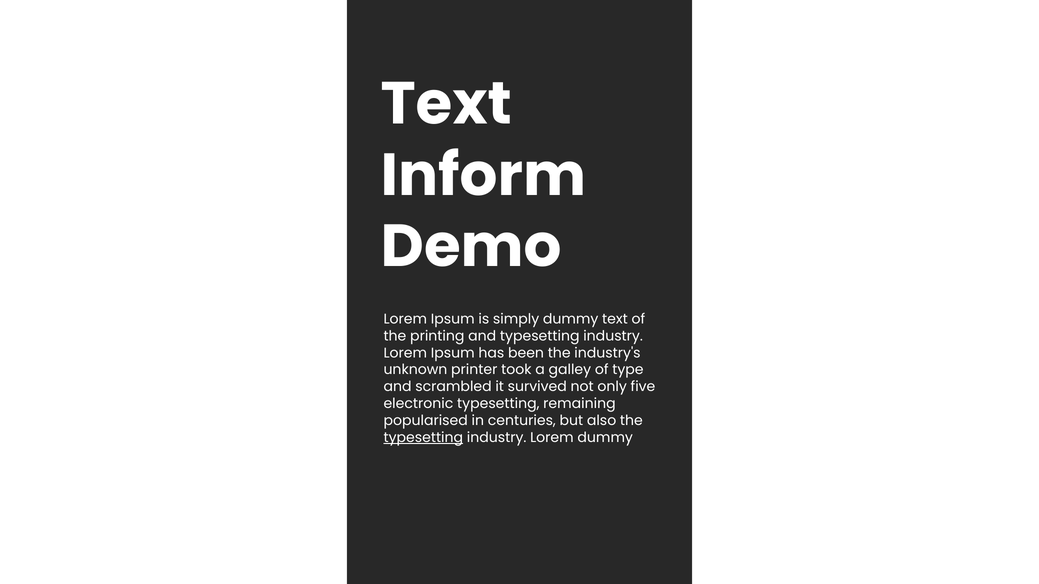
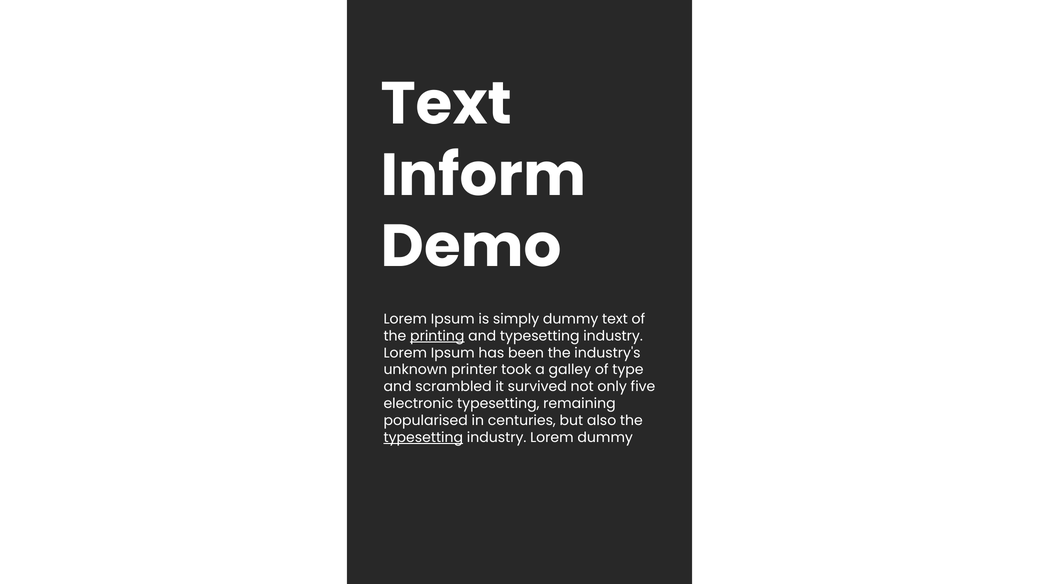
printing underline: none -> present
